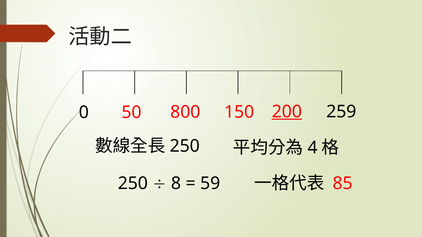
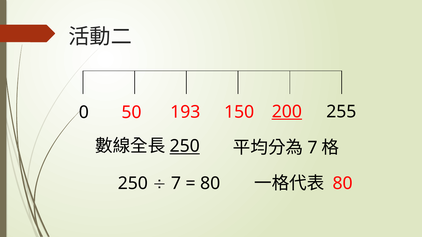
800: 800 -> 193
259: 259 -> 255
250 at (185, 146) underline: none -> present
4 at (312, 148): 4 -> 7
85 at (343, 184): 85 -> 80
8 at (176, 184): 8 -> 7
59 at (210, 184): 59 -> 80
